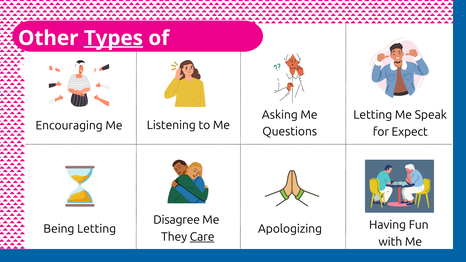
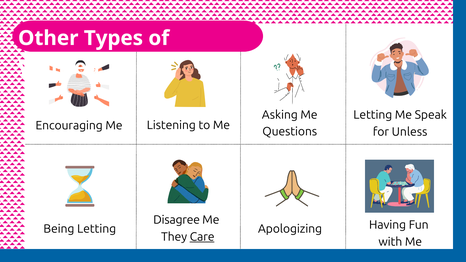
Types underline: present -> none
Bullying: Bullying -> Wanted
Expect: Expect -> Unless
